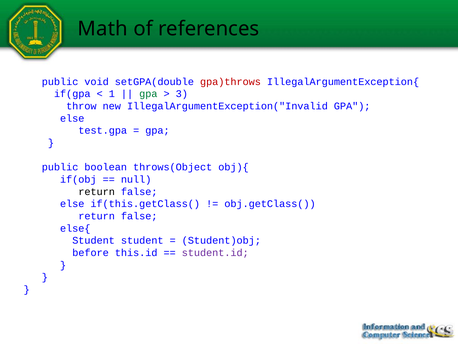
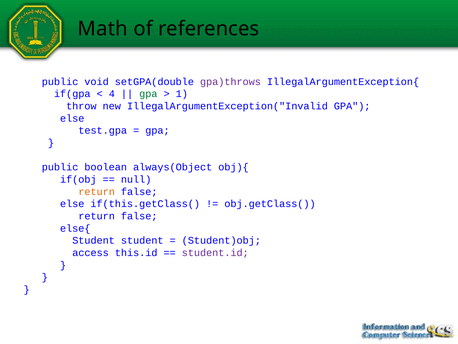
gpa)throws colour: red -> purple
1: 1 -> 4
3: 3 -> 1
throws(Object: throws(Object -> always(Object
return at (97, 191) colour: black -> orange
before: before -> access
